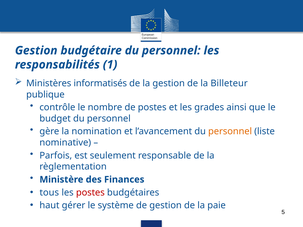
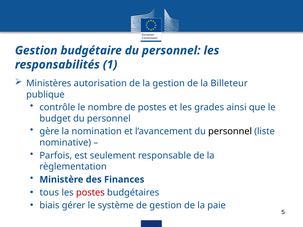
informatisés: informatisés -> autorisation
personnel at (230, 132) colour: orange -> black
haut: haut -> biais
